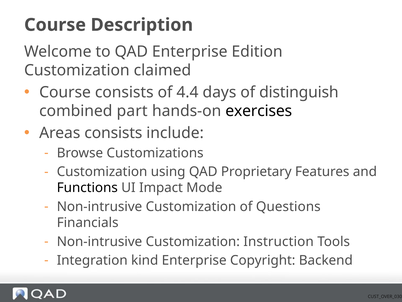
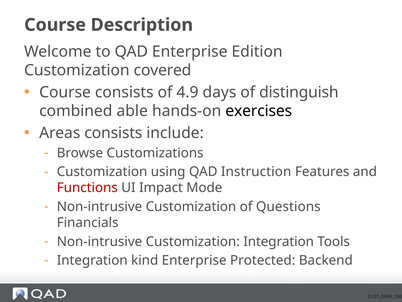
claimed: claimed -> covered
4.4: 4.4 -> 4.9
part: part -> able
Proprietary: Proprietary -> Instruction
Functions colour: black -> red
Customization Instruction: Instruction -> Integration
Copyright: Copyright -> Protected
